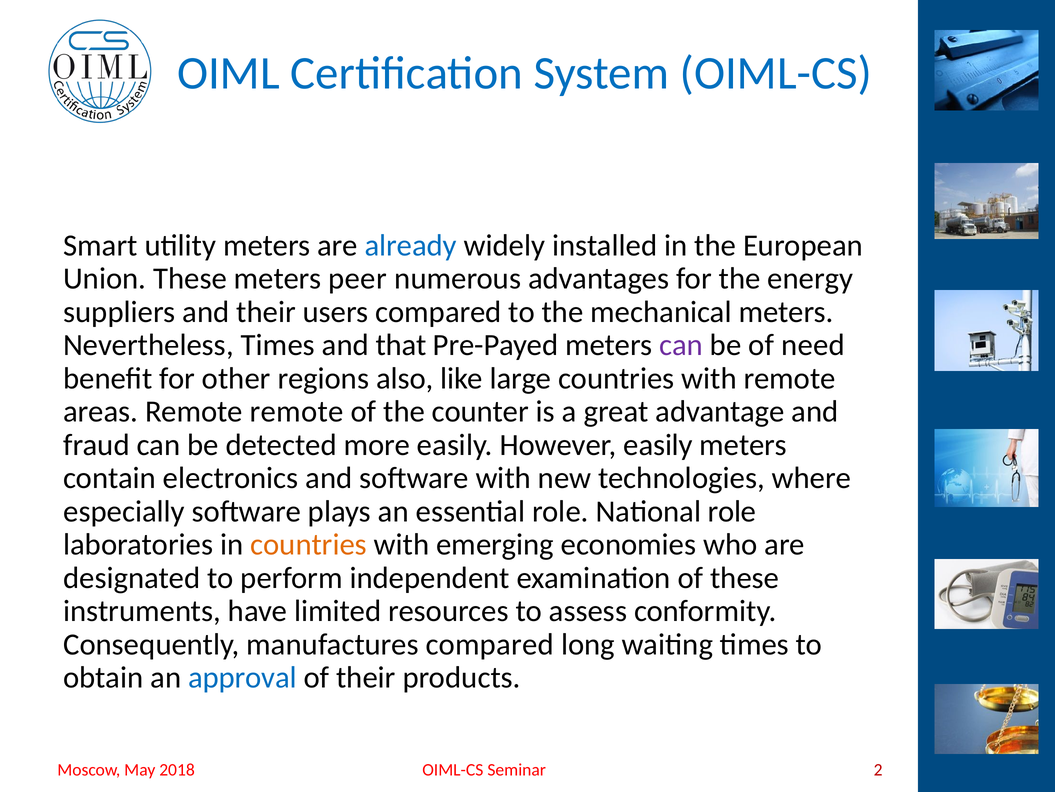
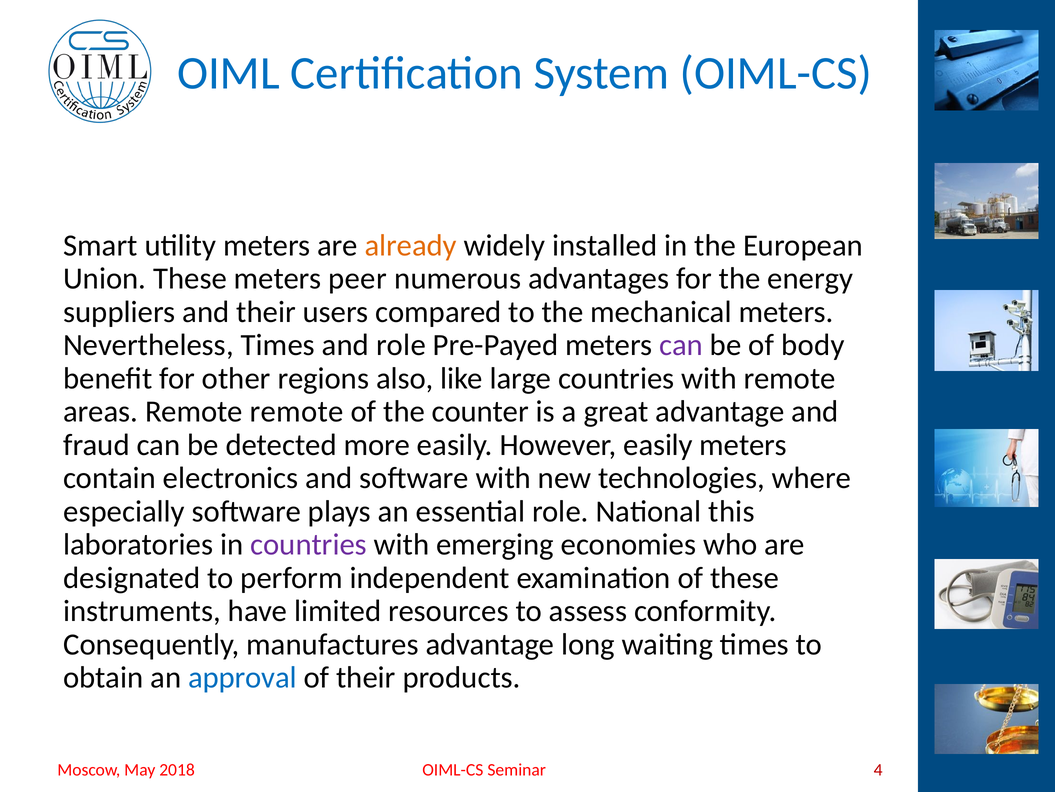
already colour: blue -> orange
and that: that -> role
need: need -> body
National role: role -> this
countries at (309, 544) colour: orange -> purple
manufactures compared: compared -> advantage
2: 2 -> 4
